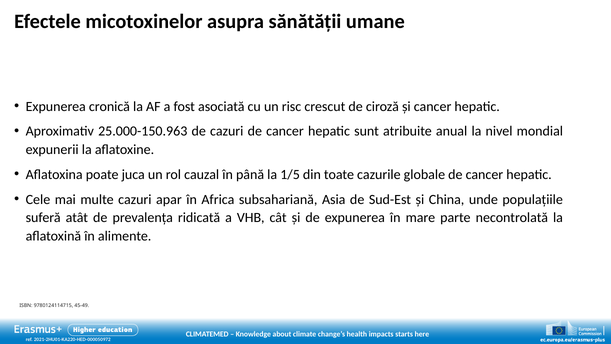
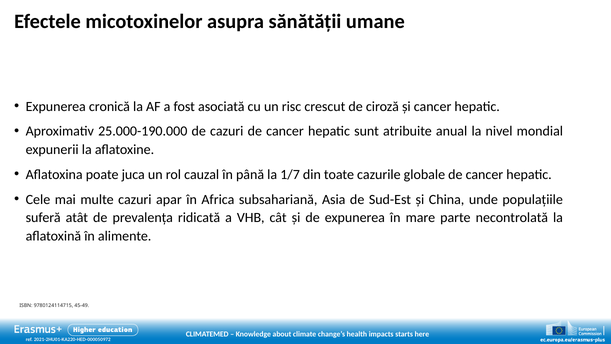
25.000-150.963: 25.000-150.963 -> 25.000-190.000
1/5: 1/5 -> 1/7
